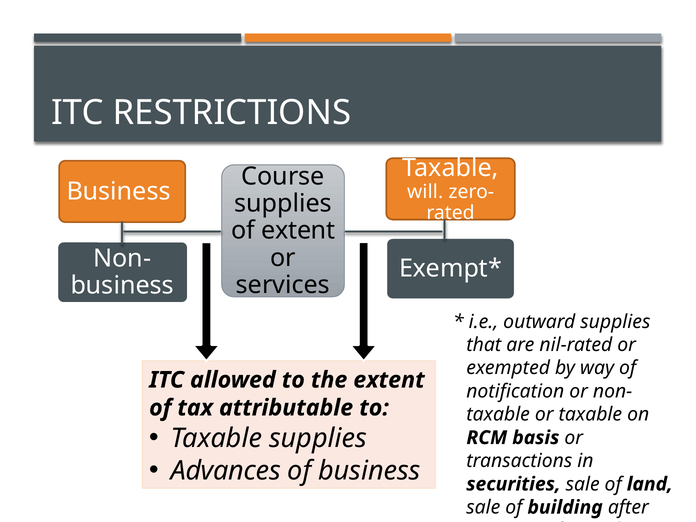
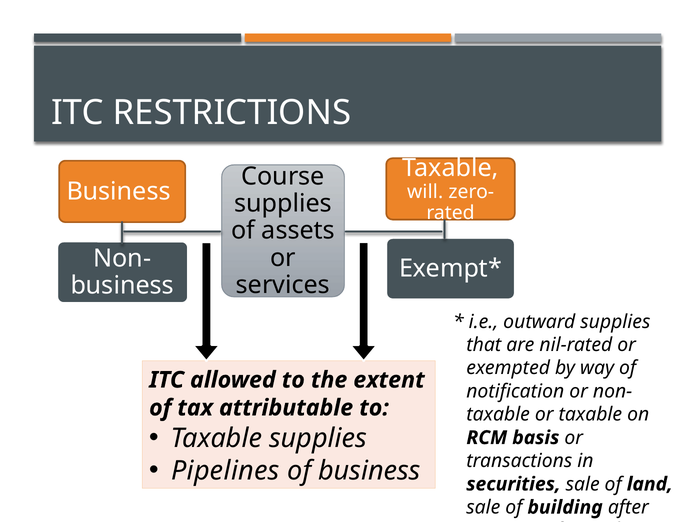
of extent: extent -> assets
Advances: Advances -> Pipelines
